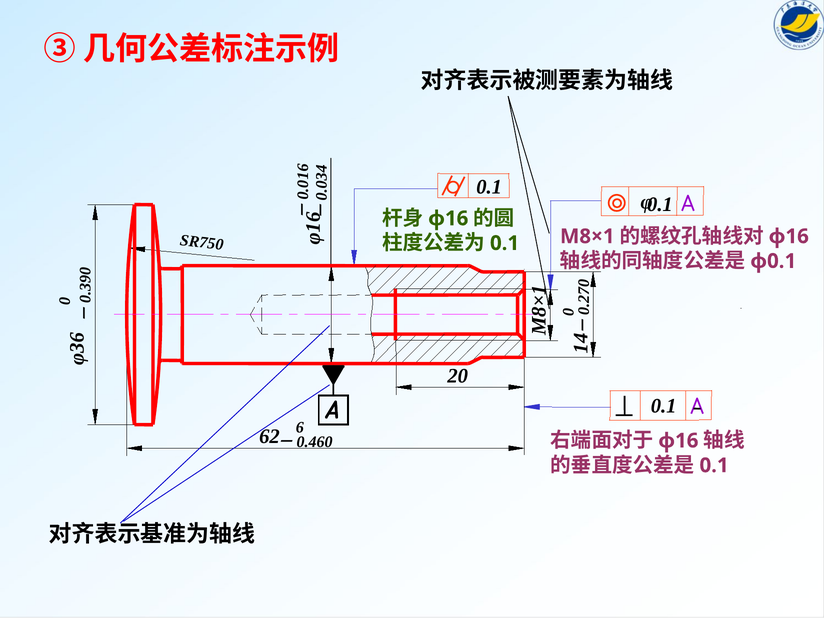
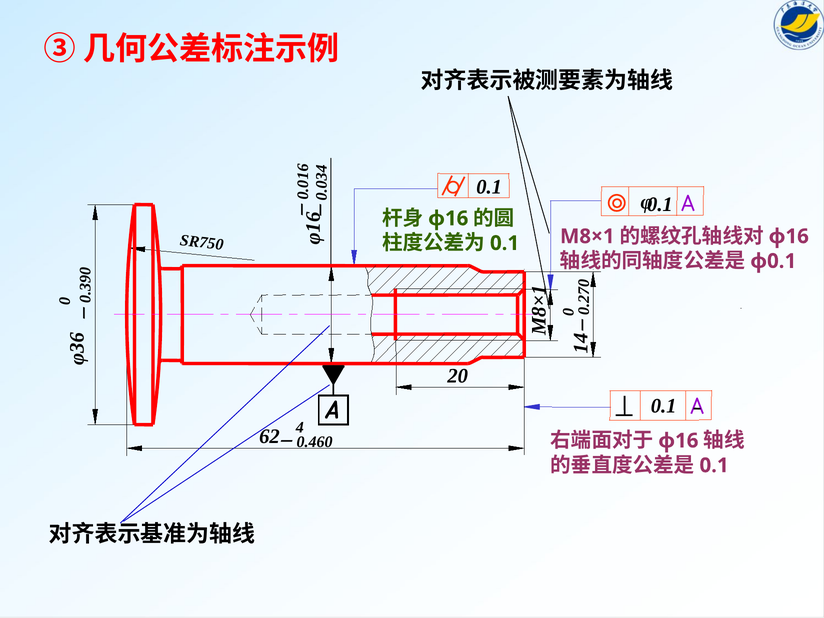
62 6: 6 -> 4
